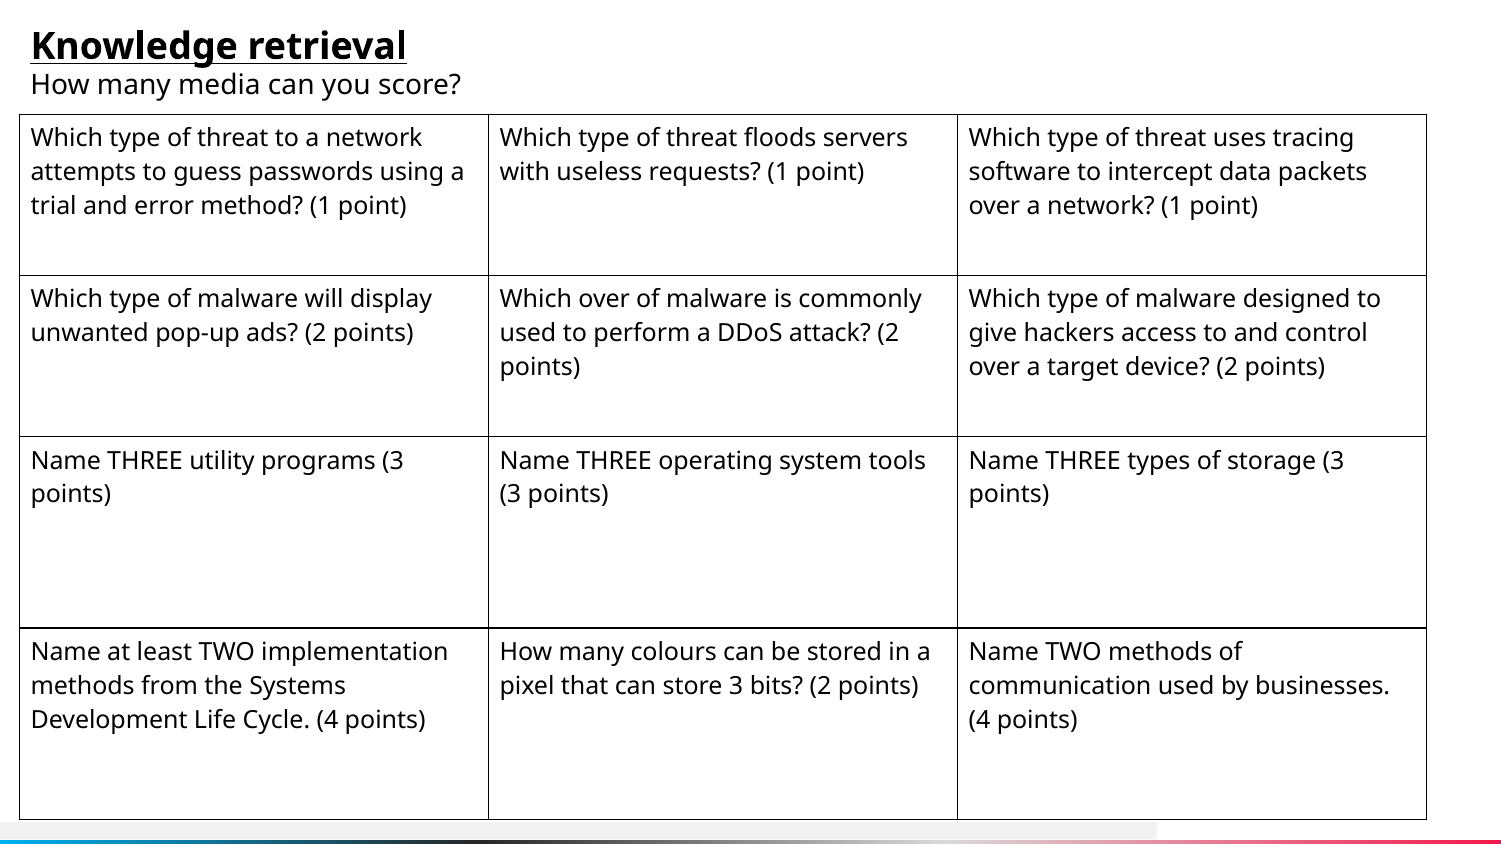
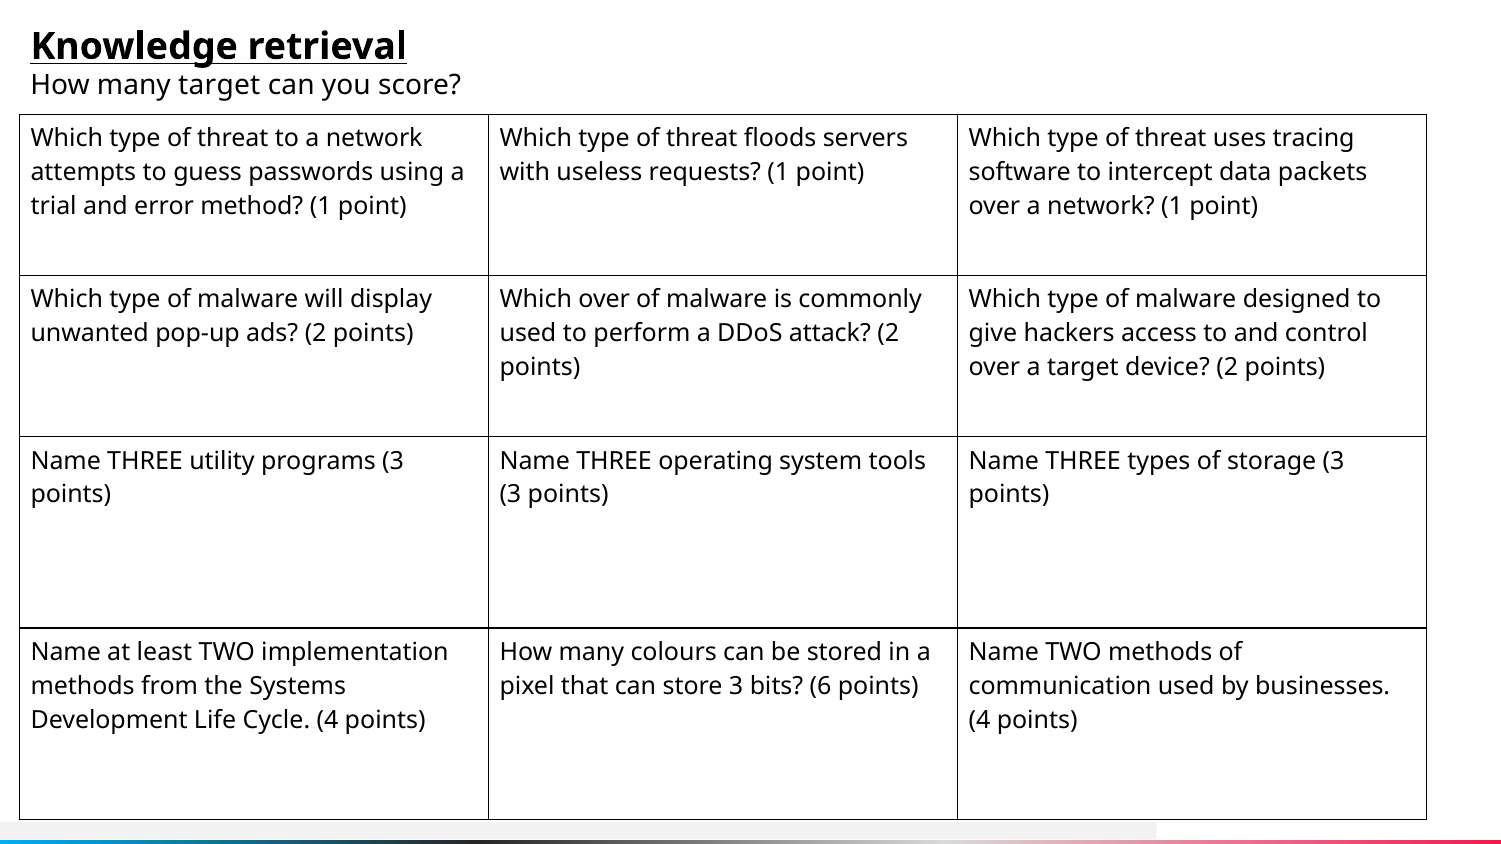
many media: media -> target
bits 2: 2 -> 6
